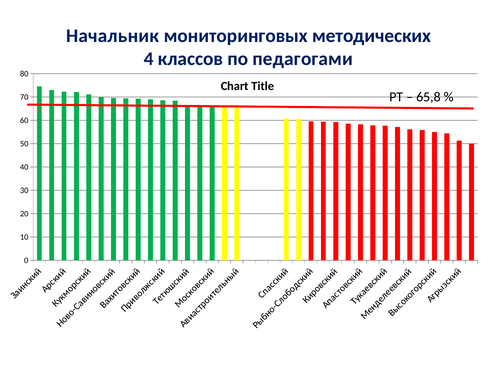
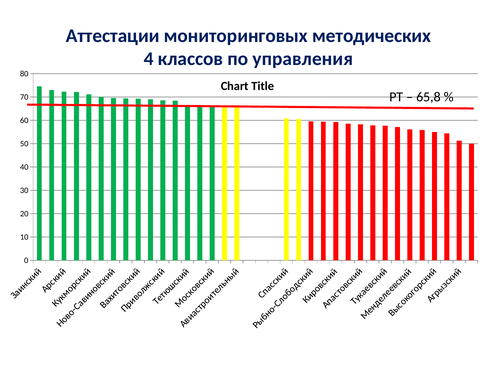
Начальник: Начальник -> Аттестации
педагогами: педагогами -> управления
